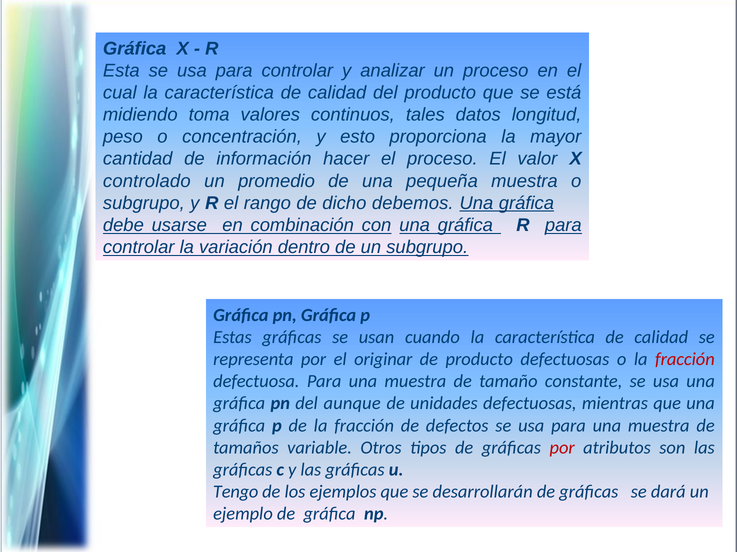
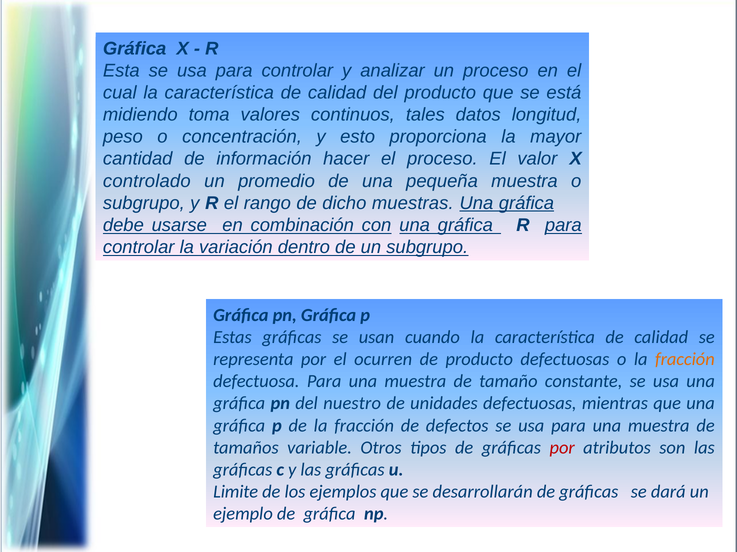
debemos: debemos -> muestras
originar: originar -> ocurren
fracción at (685, 360) colour: red -> orange
aunque: aunque -> nuestro
Tengo: Tengo -> Limite
